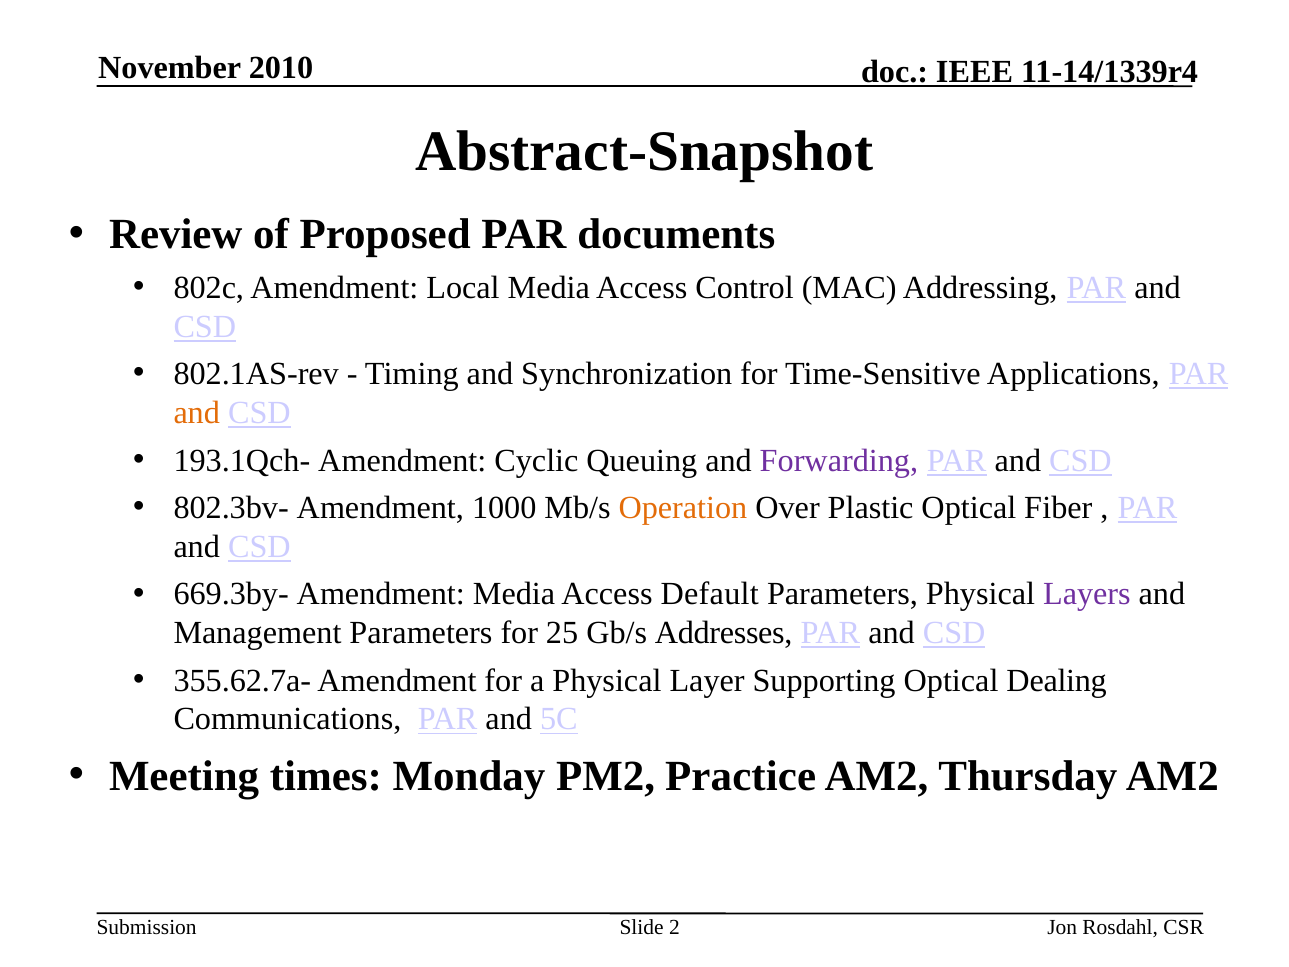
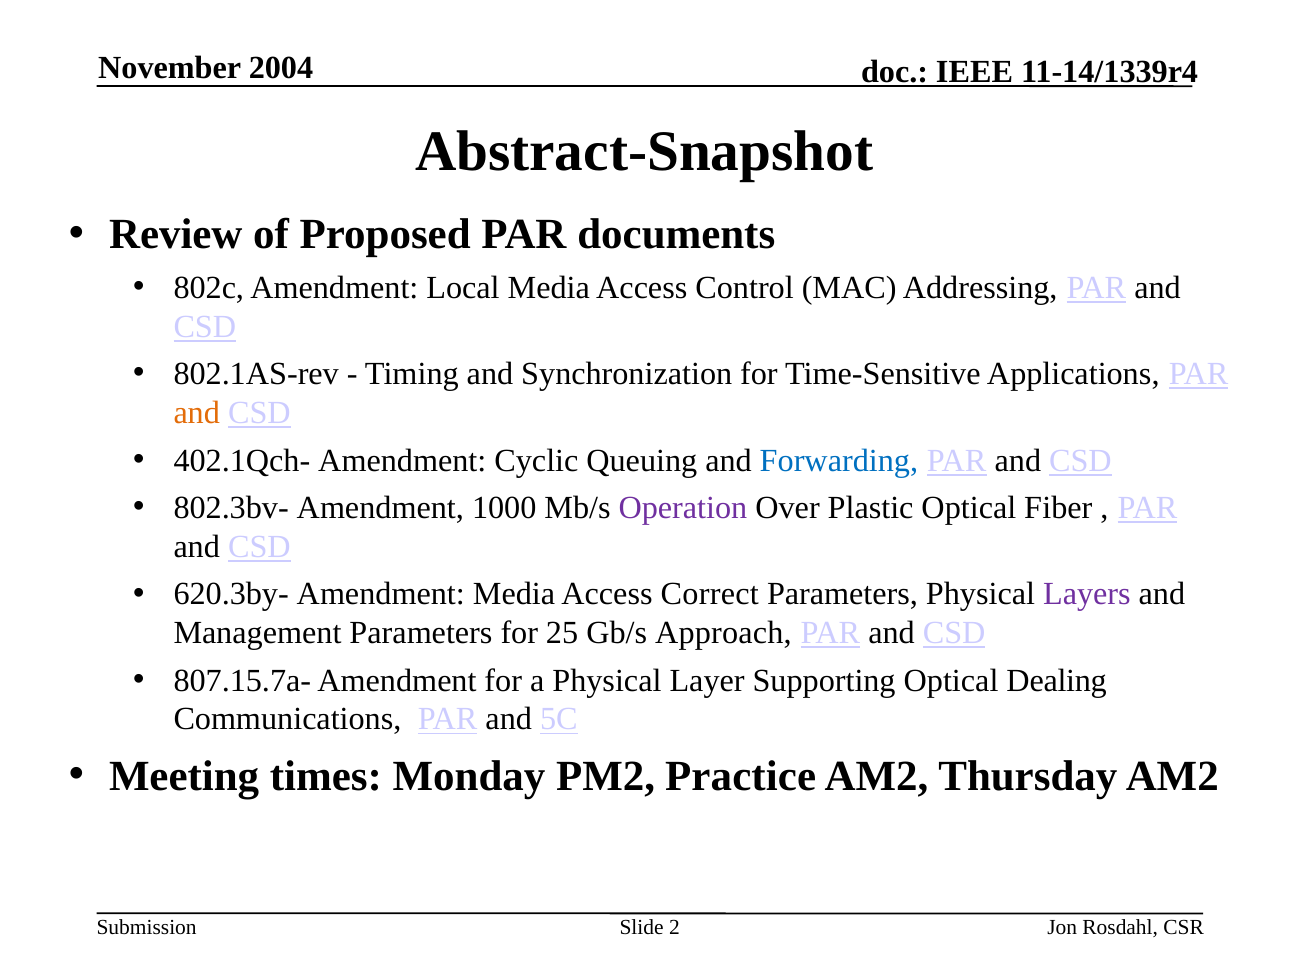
2010: 2010 -> 2004
193.1Qch-: 193.1Qch- -> 402.1Qch-
Forwarding colour: purple -> blue
Operation colour: orange -> purple
669.3by-: 669.3by- -> 620.3by-
Default: Default -> Correct
Addresses: Addresses -> Approach
355.62.7a-: 355.62.7a- -> 807.15.7a-
